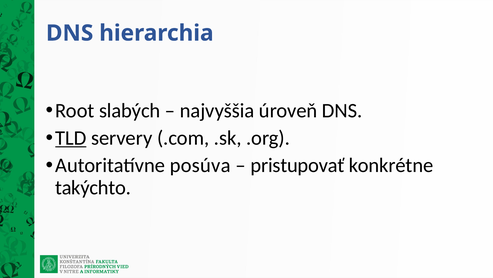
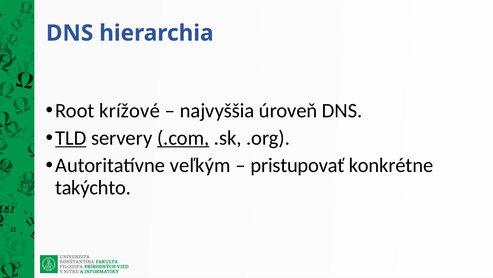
slabých: slabých -> krížové
.com underline: none -> present
posúva: posúva -> veľkým
